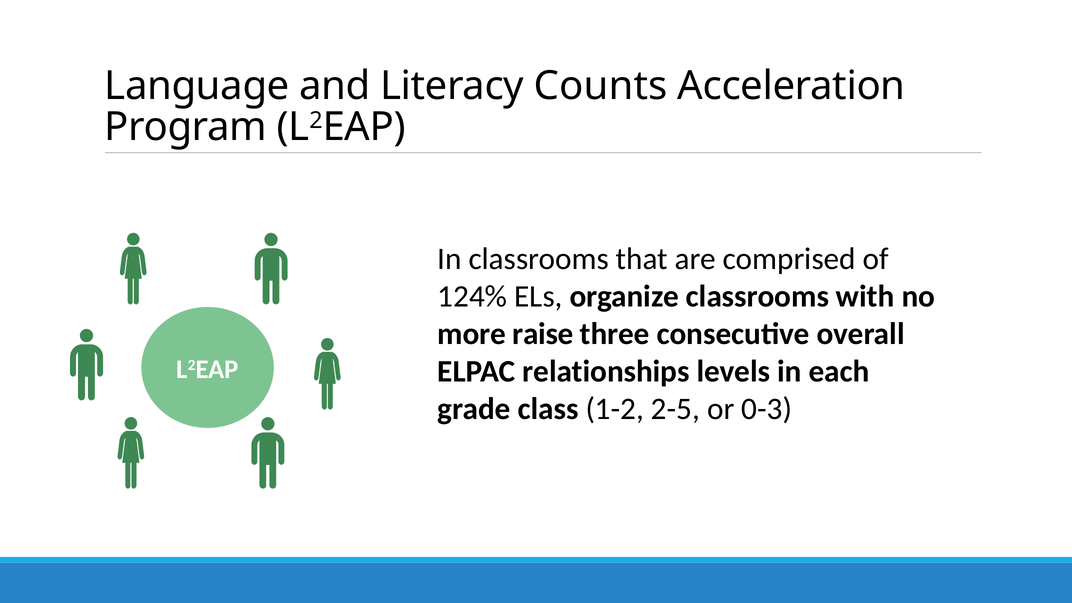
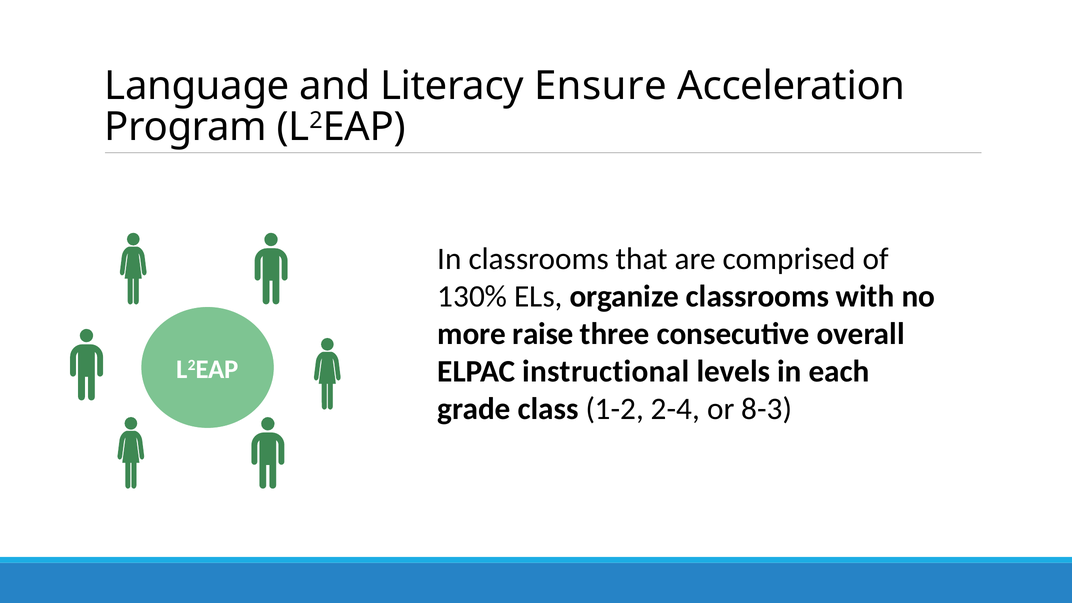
Counts: Counts -> Ensure
124%: 124% -> 130%
relationships: relationships -> instructional
2-5: 2-5 -> 2-4
0-3: 0-3 -> 8-3
